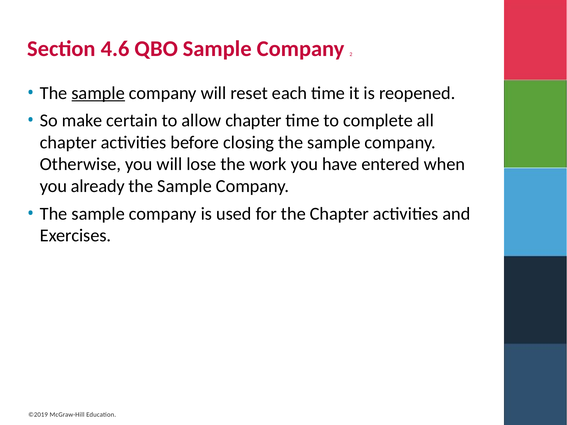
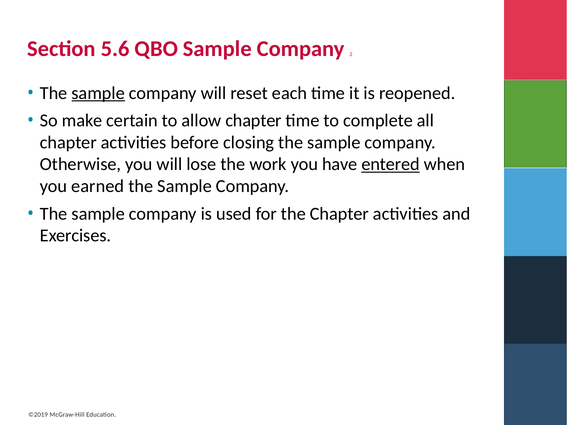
4.6: 4.6 -> 5.6
entered underline: none -> present
already: already -> earned
